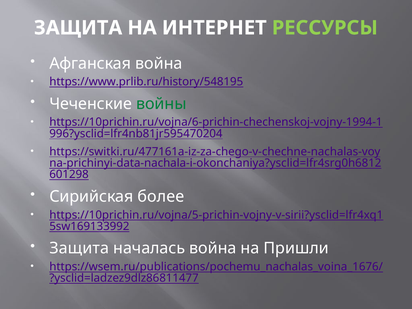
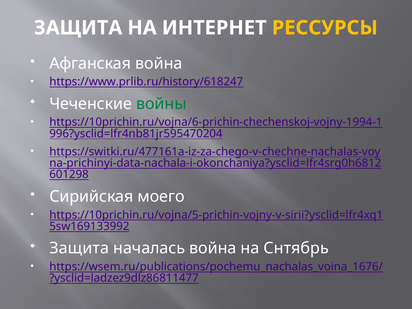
РЕССУРСЫ colour: light green -> yellow
https://www.prlib.ru/history/548195: https://www.prlib.ru/history/548195 -> https://www.prlib.ru/history/618247
более: более -> моего
Пришли: Пришли -> Снтябрь
